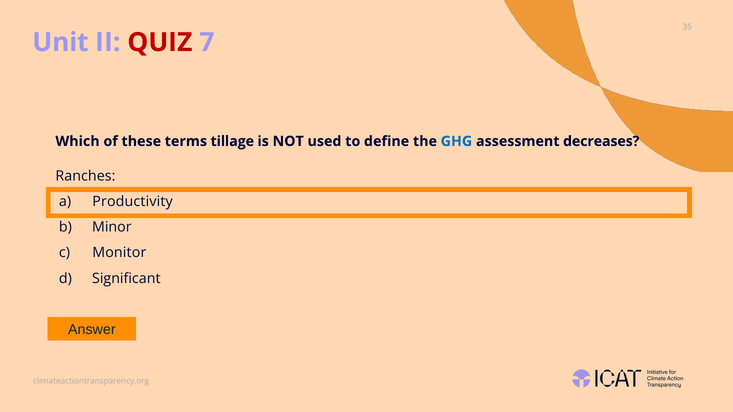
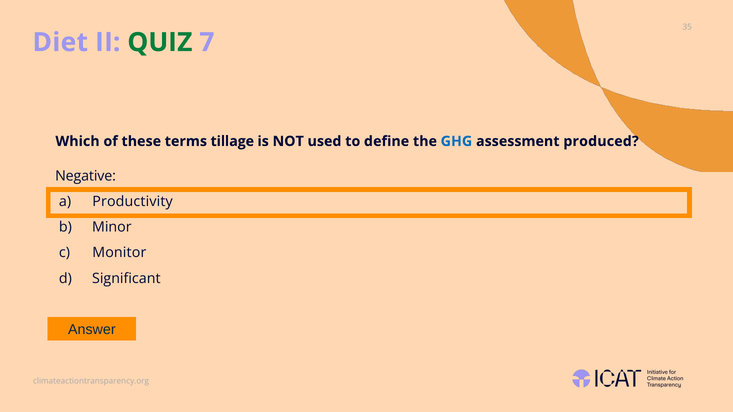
Unit: Unit -> Diet
QUIZ colour: red -> green
decreases: decreases -> produced
Ranches: Ranches -> Negative
